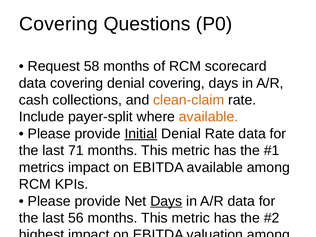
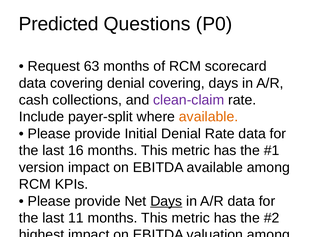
Covering at (59, 24): Covering -> Predicted
58: 58 -> 63
clean-claim colour: orange -> purple
Initial underline: present -> none
71: 71 -> 16
metrics: metrics -> version
56: 56 -> 11
